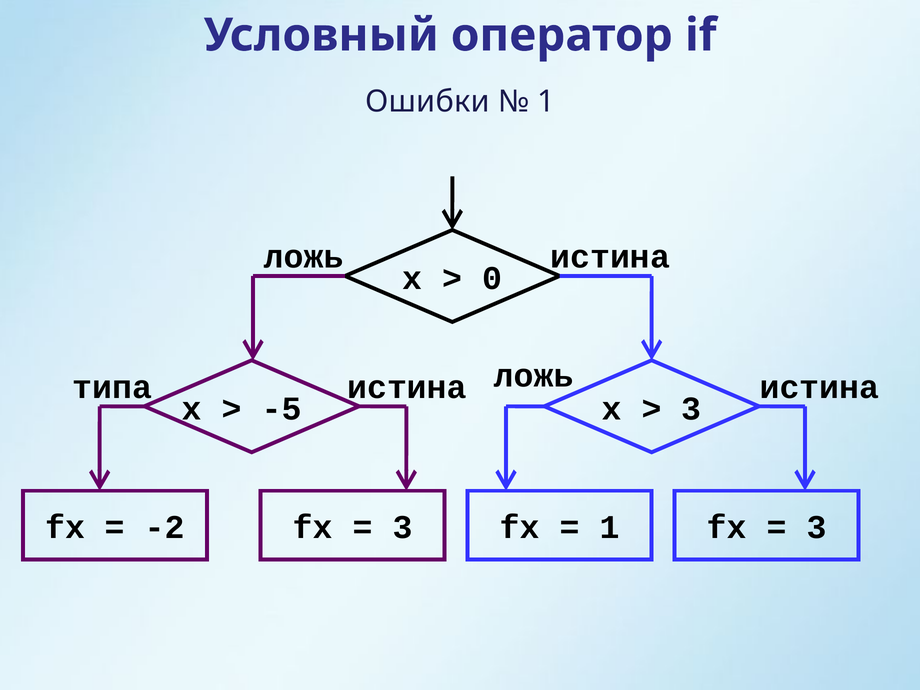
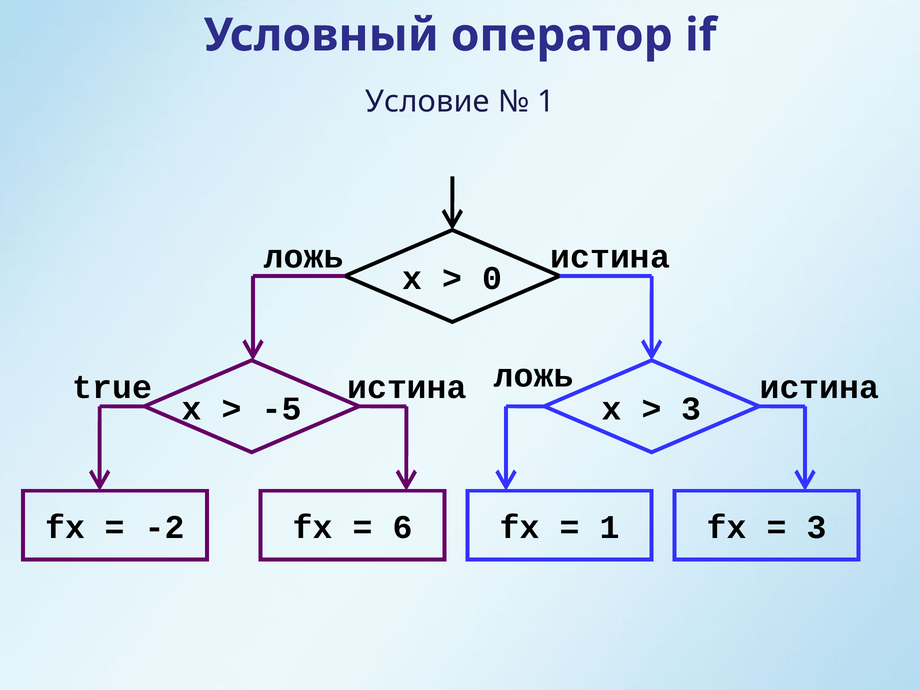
Ошибки: Ошибки -> Условие
типа: типа -> true
3 at (402, 527): 3 -> 6
